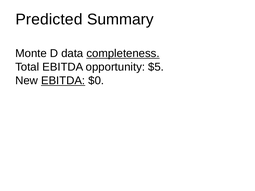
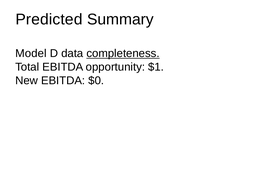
Monte: Monte -> Model
$5: $5 -> $1
EBITDA at (63, 81) underline: present -> none
